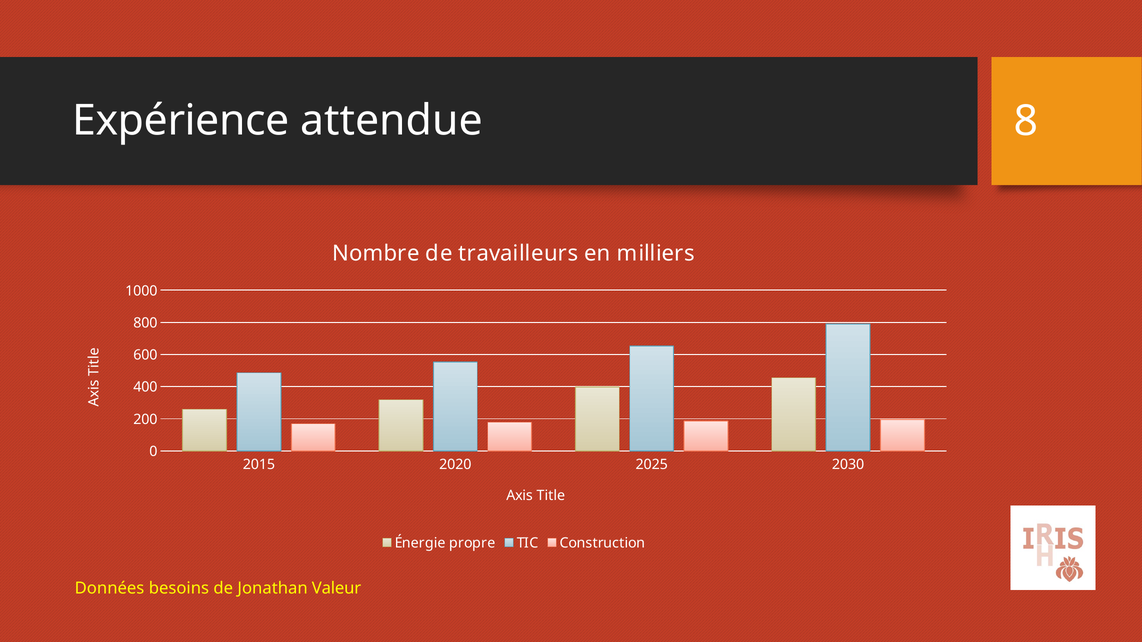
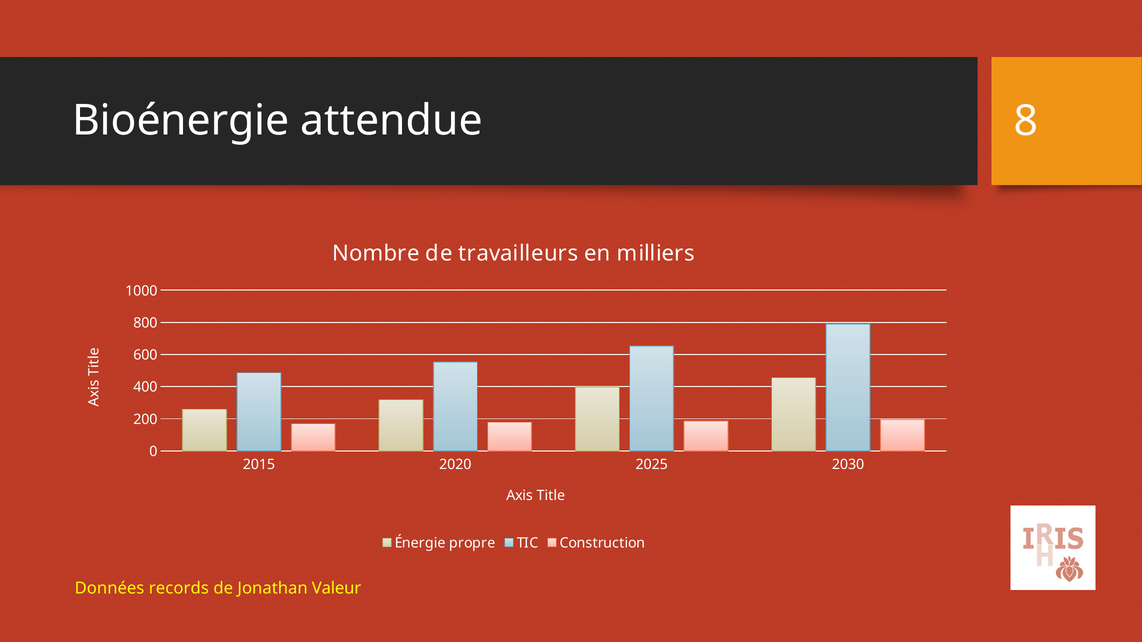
Expérience: Expérience -> Bioénergie
besoins: besoins -> records
